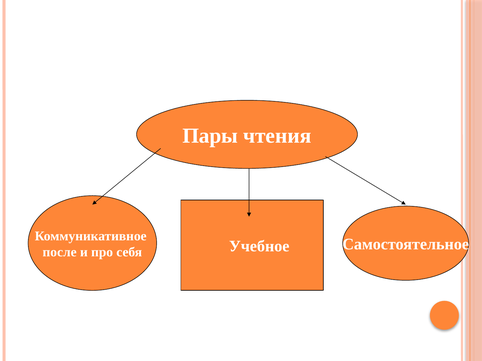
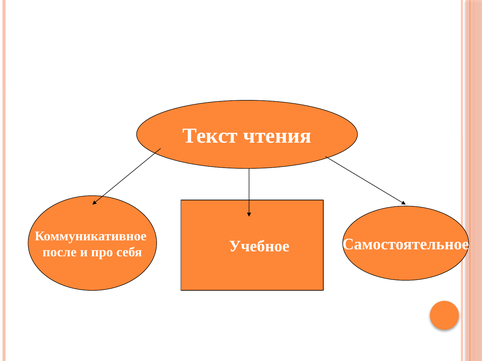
Пары: Пары -> Текст
